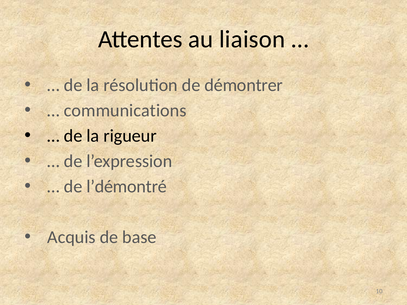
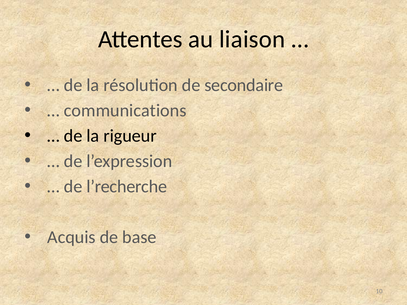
démontrer: démontrer -> secondaire
l’démontré: l’démontré -> l’recherche
